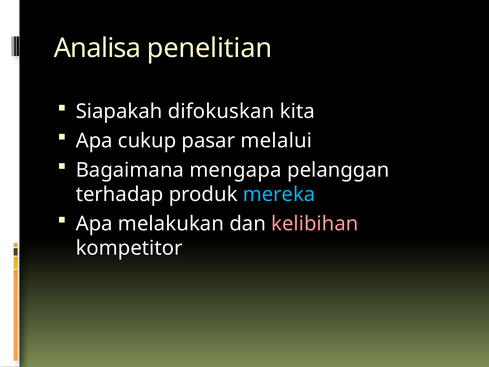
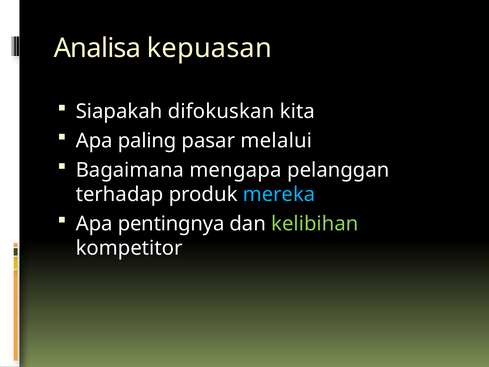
penelitian: penelitian -> kepuasan
cukup: cukup -> paling
melakukan: melakukan -> pentingnya
kelibihan colour: pink -> light green
